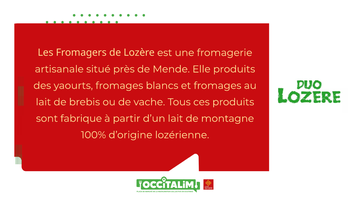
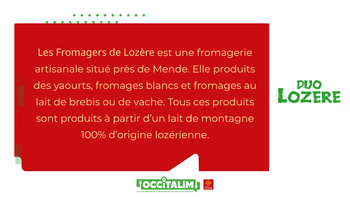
sont fabrique: fabrique -> produits
